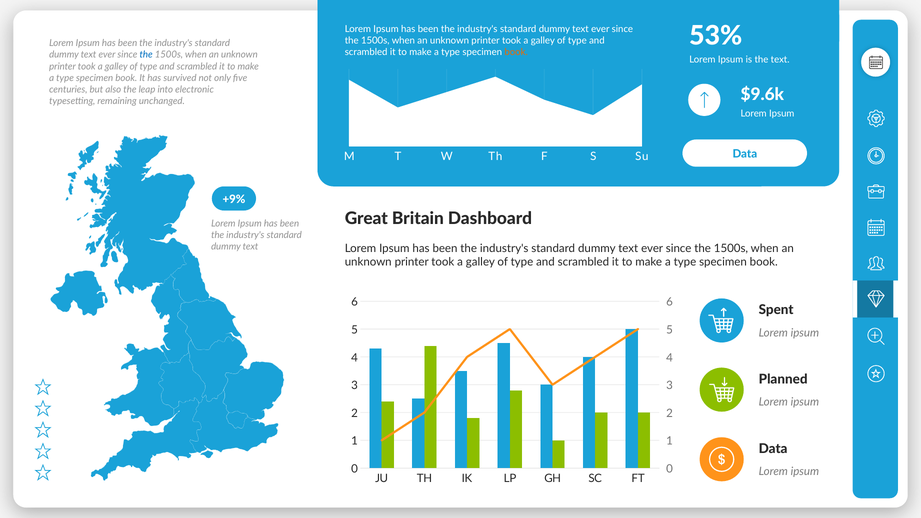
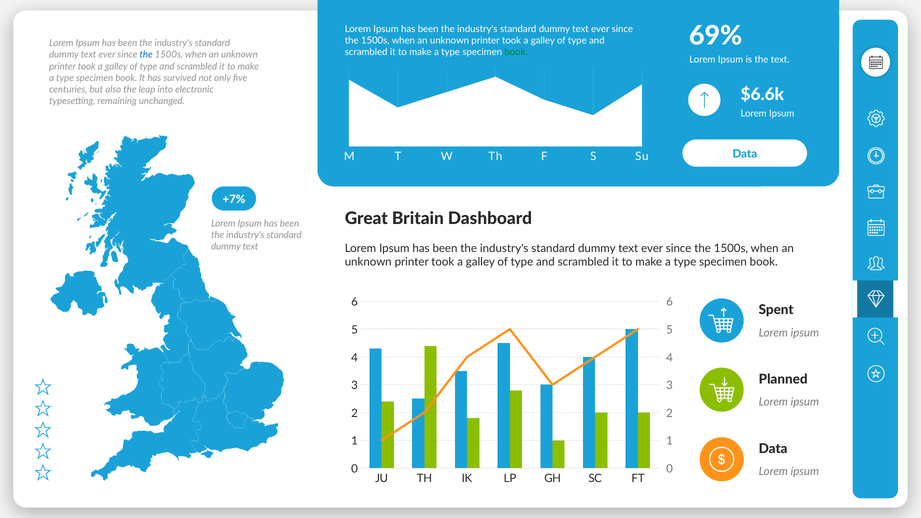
53%: 53% -> 69%
book at (516, 52) colour: orange -> green
$9.6k: $9.6k -> $6.6k
+9%: +9% -> +7%
